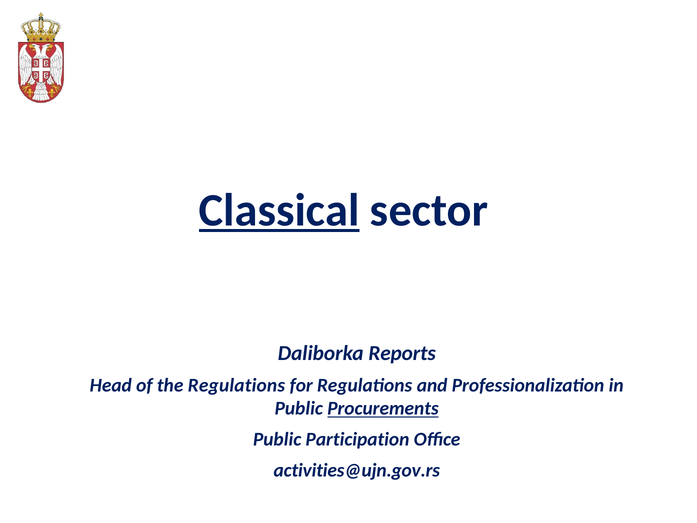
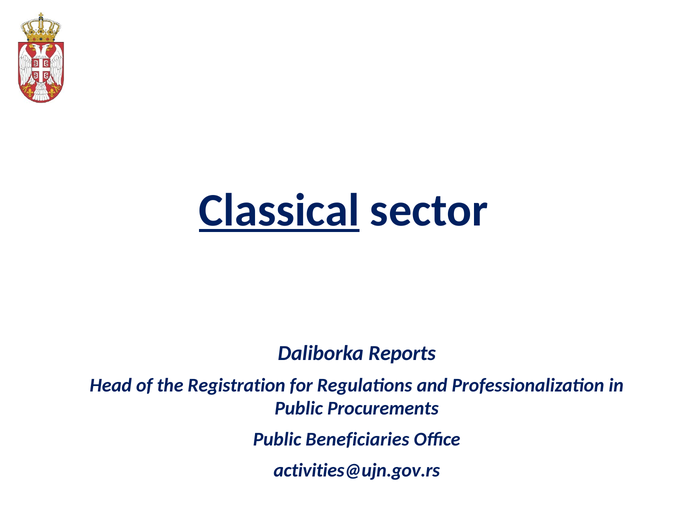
the Regulations: Regulations -> Registration
Procurements underline: present -> none
Participation: Participation -> Beneficiaries
